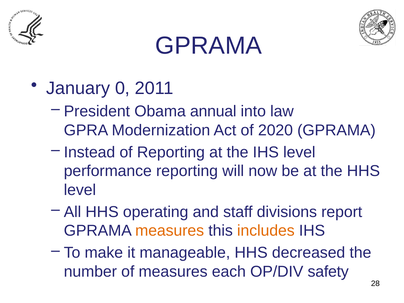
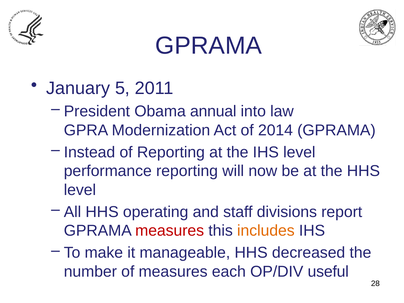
0: 0 -> 5
2020: 2020 -> 2014
measures at (170, 231) colour: orange -> red
safety: safety -> useful
